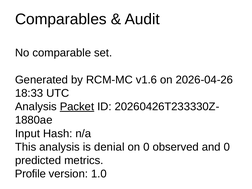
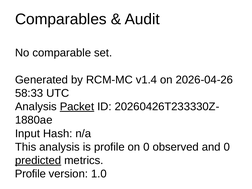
v1.6: v1.6 -> v1.4
18:33: 18:33 -> 58:33
is denial: denial -> profile
predicted underline: none -> present
